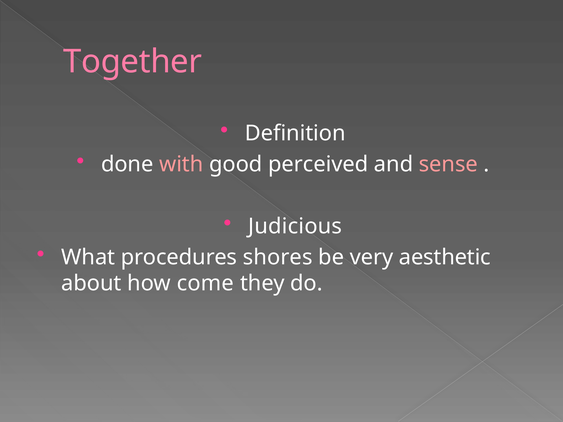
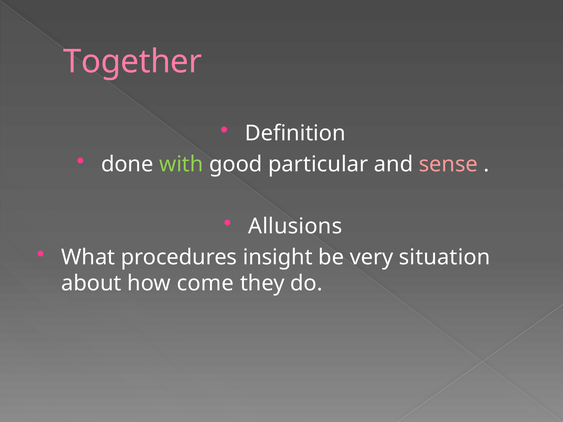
with colour: pink -> light green
perceived: perceived -> particular
Judicious: Judicious -> Allusions
shores: shores -> insight
aesthetic: aesthetic -> situation
